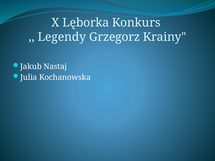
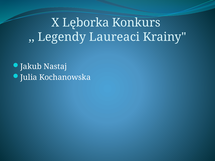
Grzegorz: Grzegorz -> Laureaci
